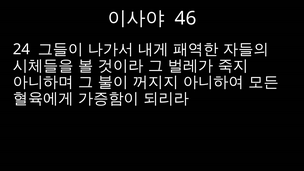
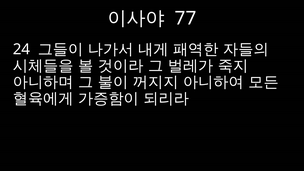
46: 46 -> 77
